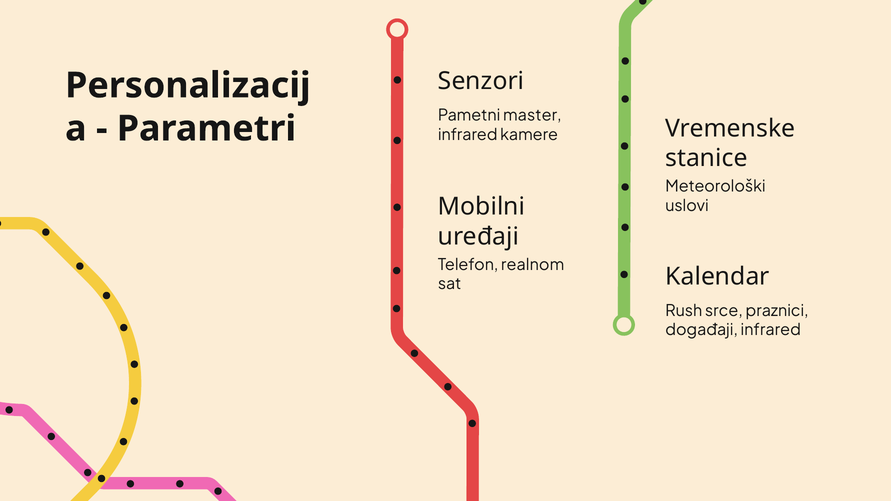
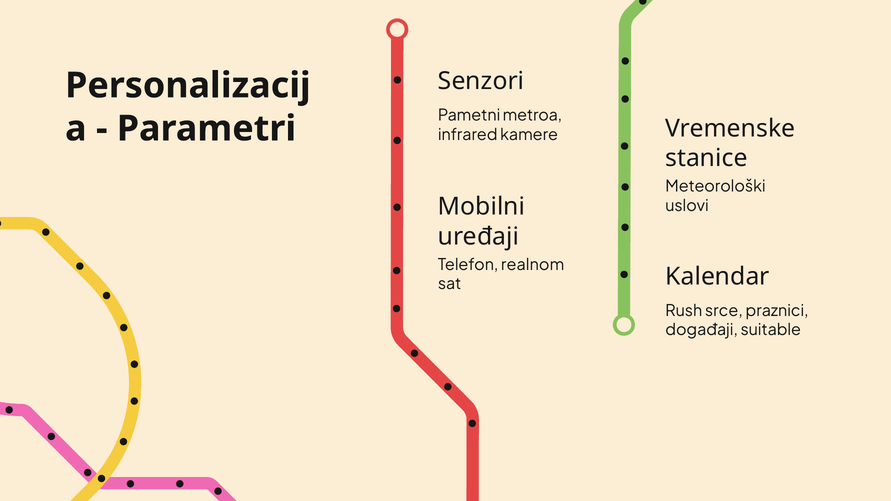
master: master -> metroa
infrared at (771, 330): infrared -> suitable
